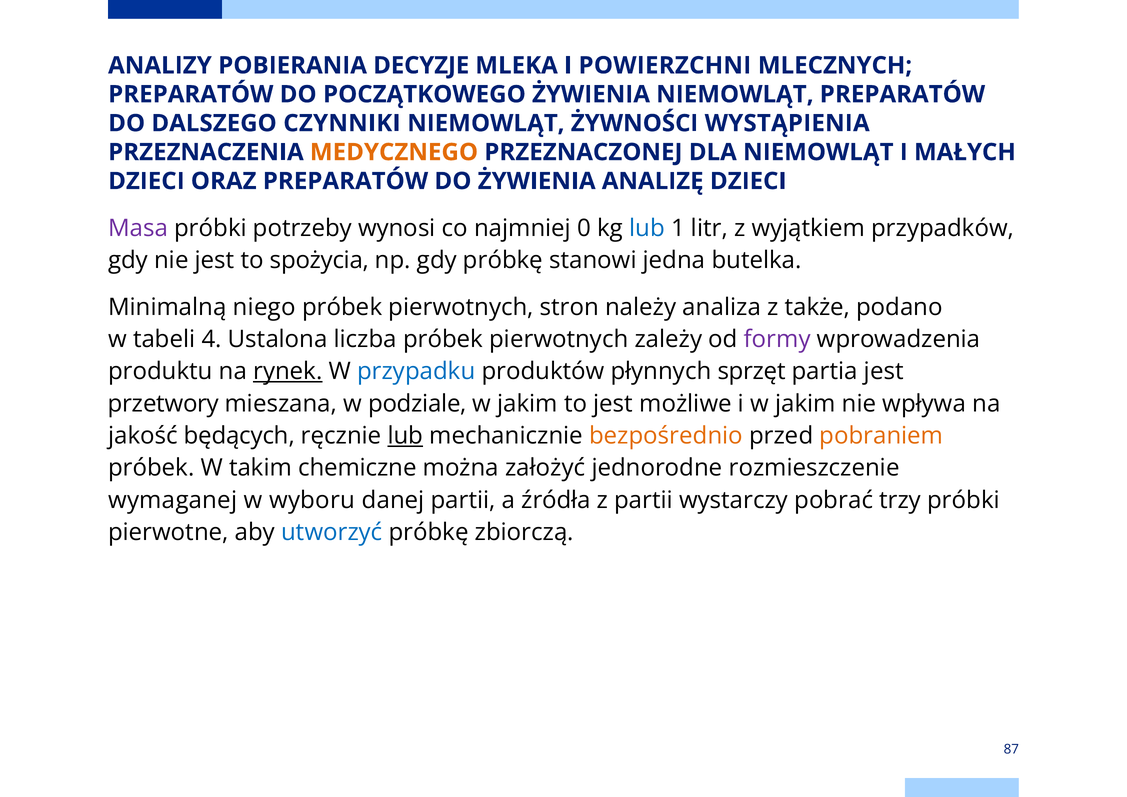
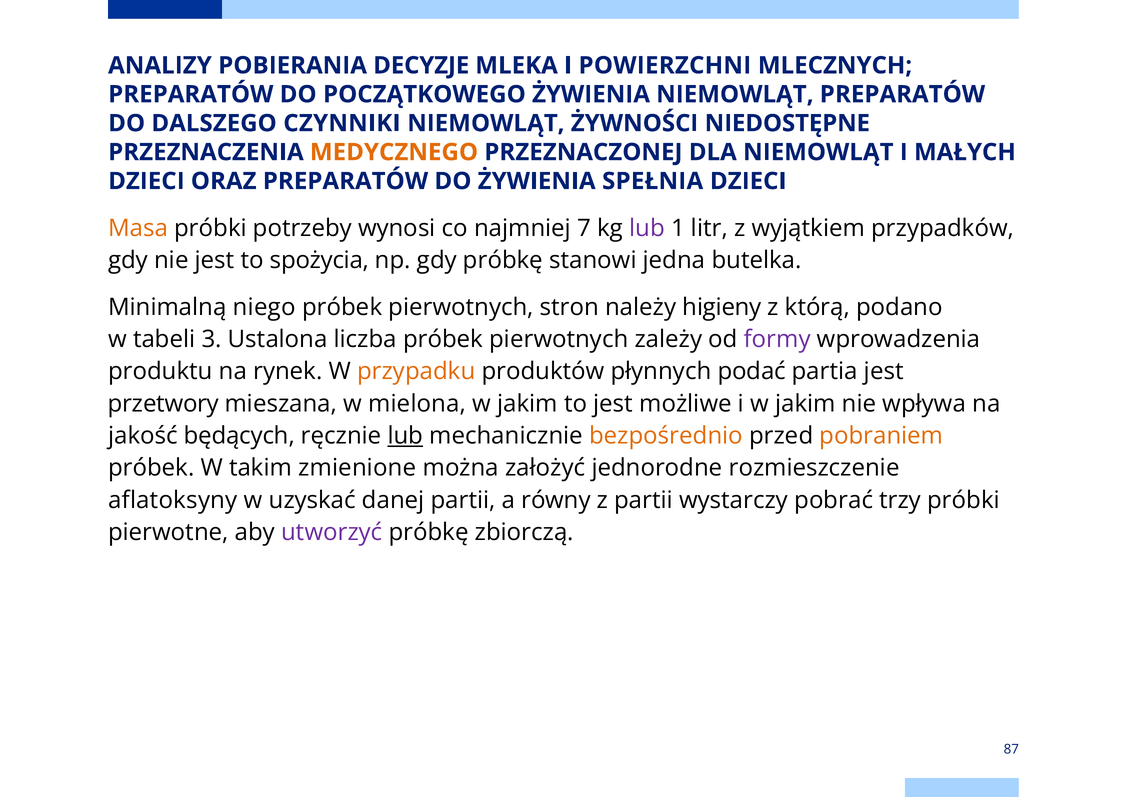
WYSTĄPIENIA: WYSTĄPIENIA -> NIEDOSTĘPNE
ANALIZĘ: ANALIZĘ -> SPEŁNIA
Masa colour: purple -> orange
0: 0 -> 7
lub at (647, 228) colour: blue -> purple
analiza: analiza -> higieny
także: także -> którą
4: 4 -> 3
rynek underline: present -> none
przypadku colour: blue -> orange
sprzęt: sprzęt -> podać
podziale: podziale -> mielona
chemiczne: chemiczne -> zmienione
wymaganej: wymaganej -> aflatoksyny
wyboru: wyboru -> uzyskać
źródła: źródła -> równy
utworzyć colour: blue -> purple
